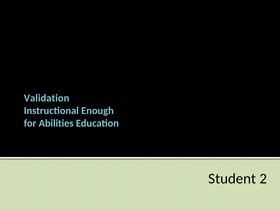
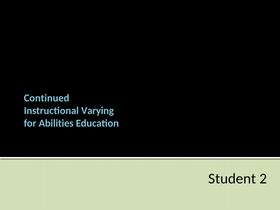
Validation: Validation -> Continued
Enough: Enough -> Varying
